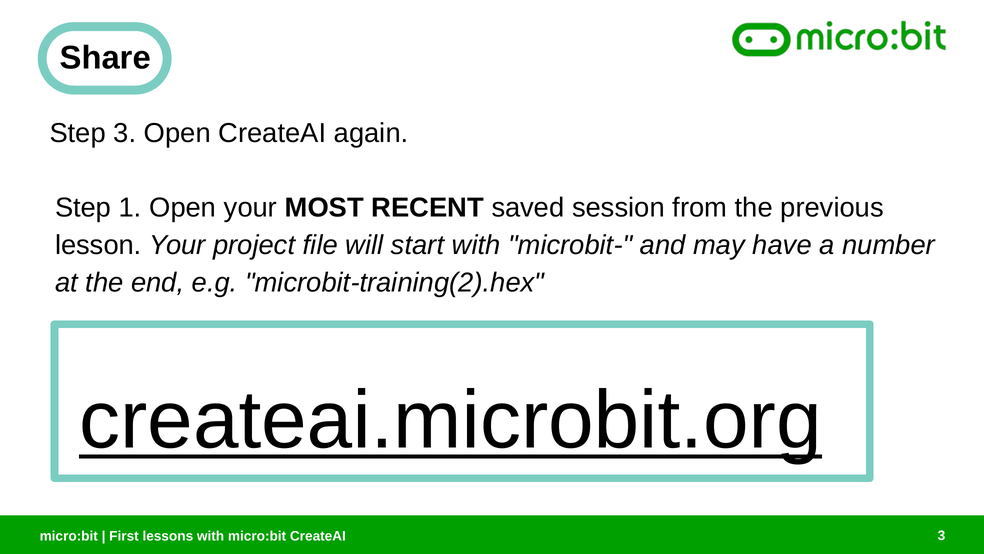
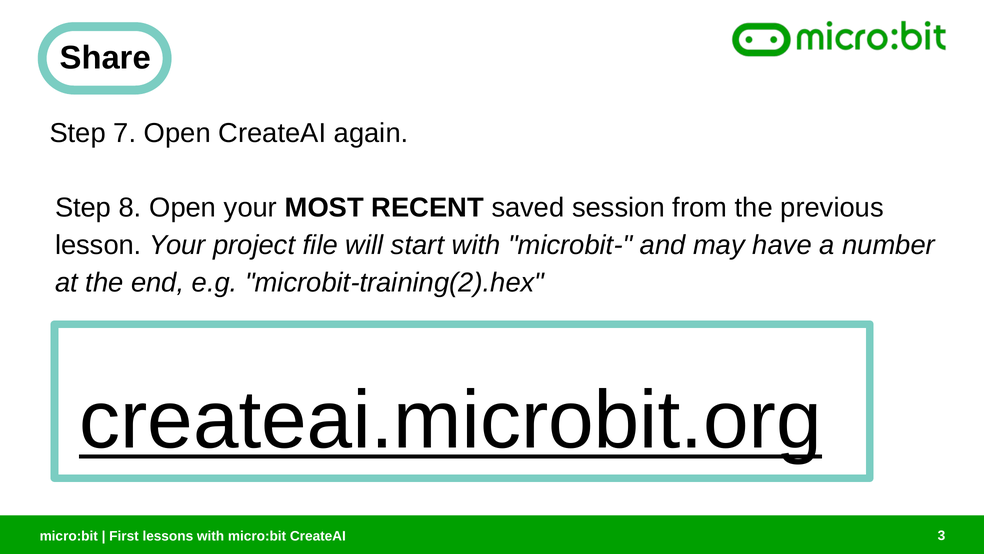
3: 3 -> 7
1: 1 -> 8
